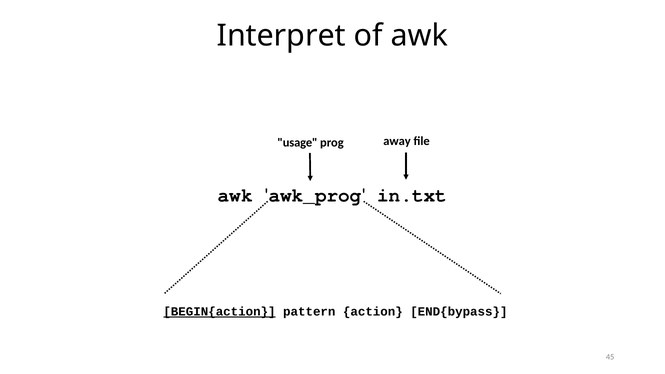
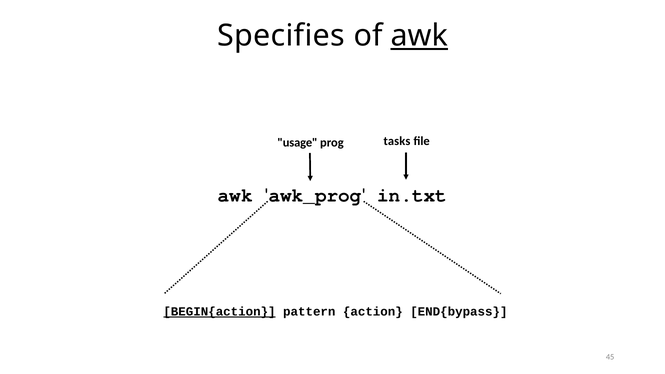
Interpret: Interpret -> Specifies
awk at (419, 36) underline: none -> present
away: away -> tasks
